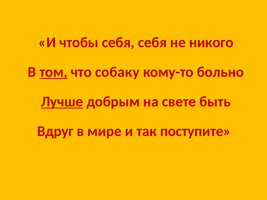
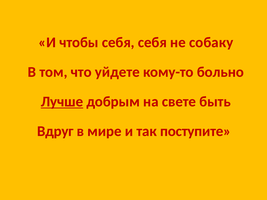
никого: никого -> собаку
том underline: present -> none
собаку: собаку -> уйдете
